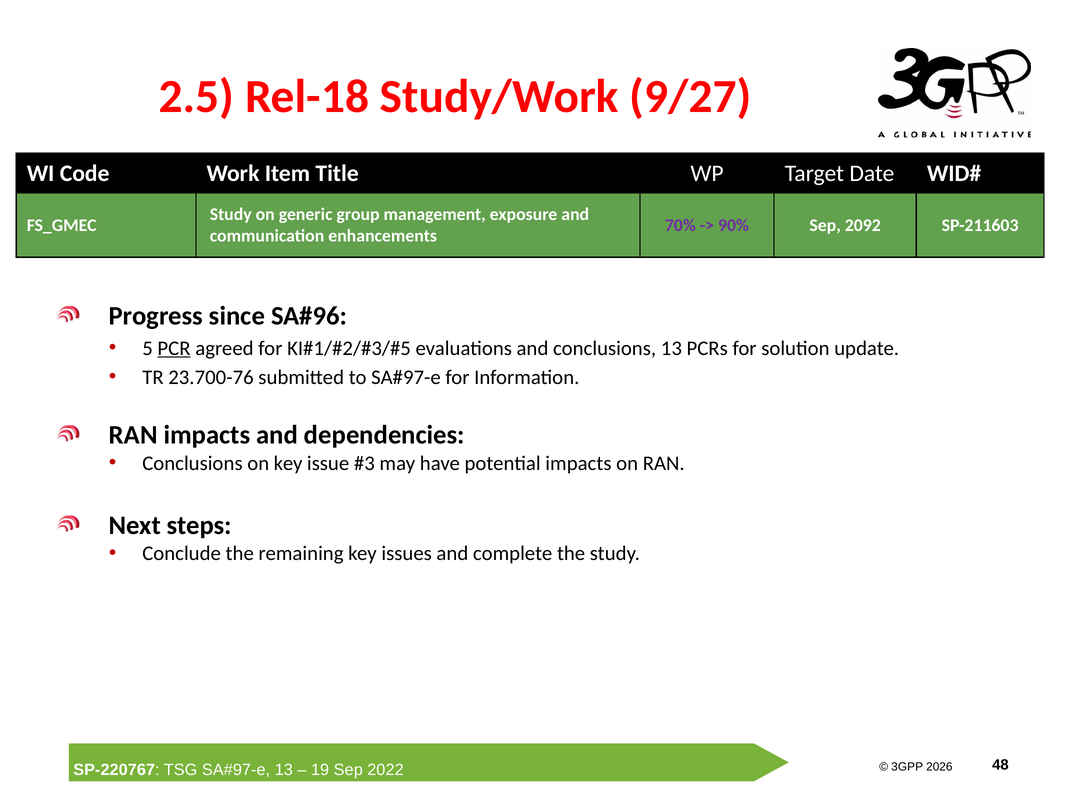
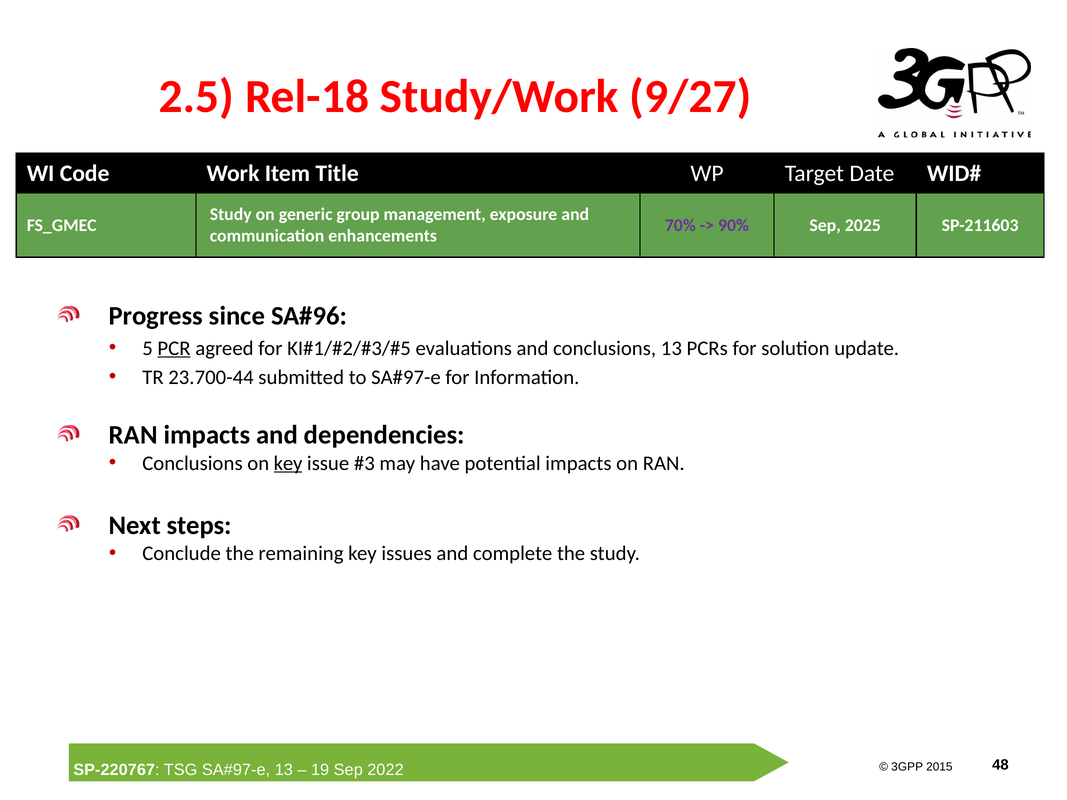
2092: 2092 -> 2025
23.700-76: 23.700-76 -> 23.700-44
key at (288, 463) underline: none -> present
2026: 2026 -> 2015
